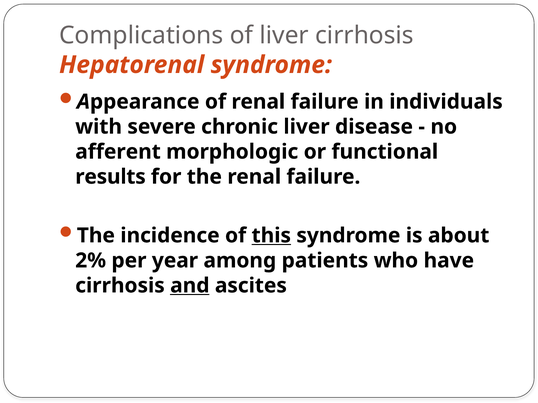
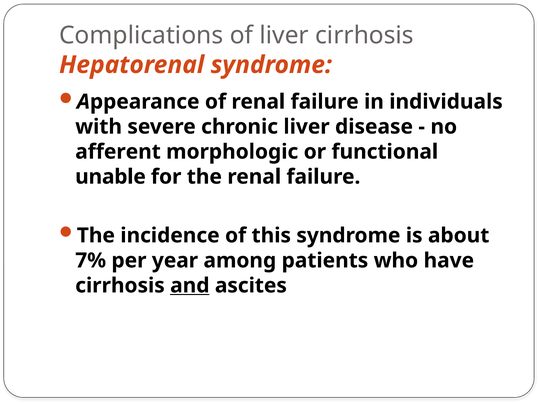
results: results -> unable
this underline: present -> none
2%: 2% -> 7%
